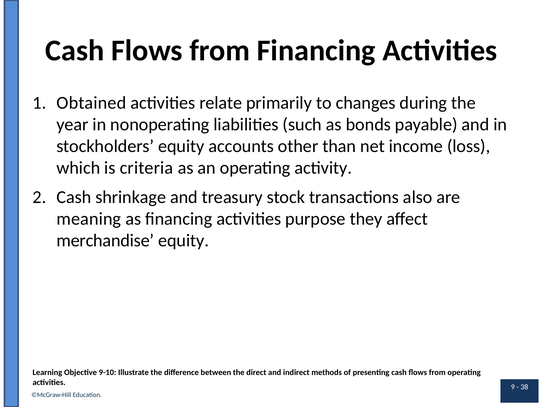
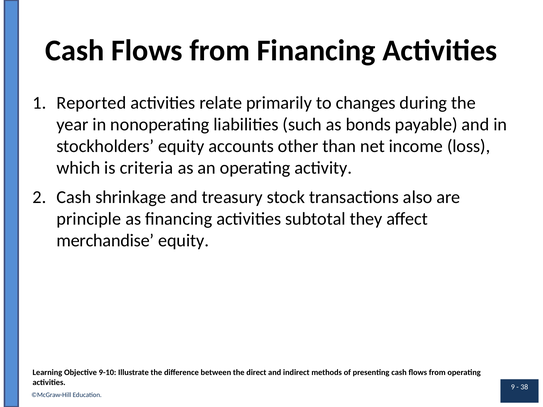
Obtained: Obtained -> Reported
meaning: meaning -> principle
purpose: purpose -> subtotal
